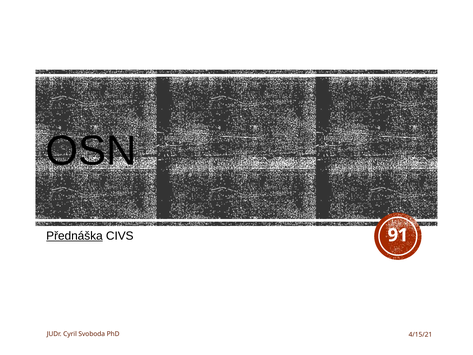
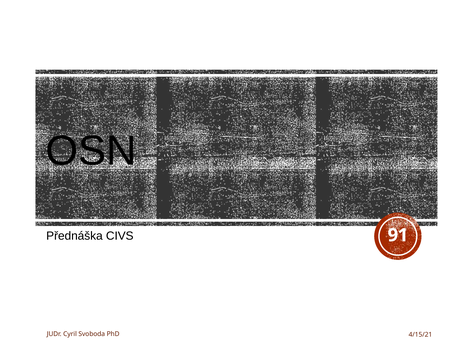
Přednáška underline: present -> none
